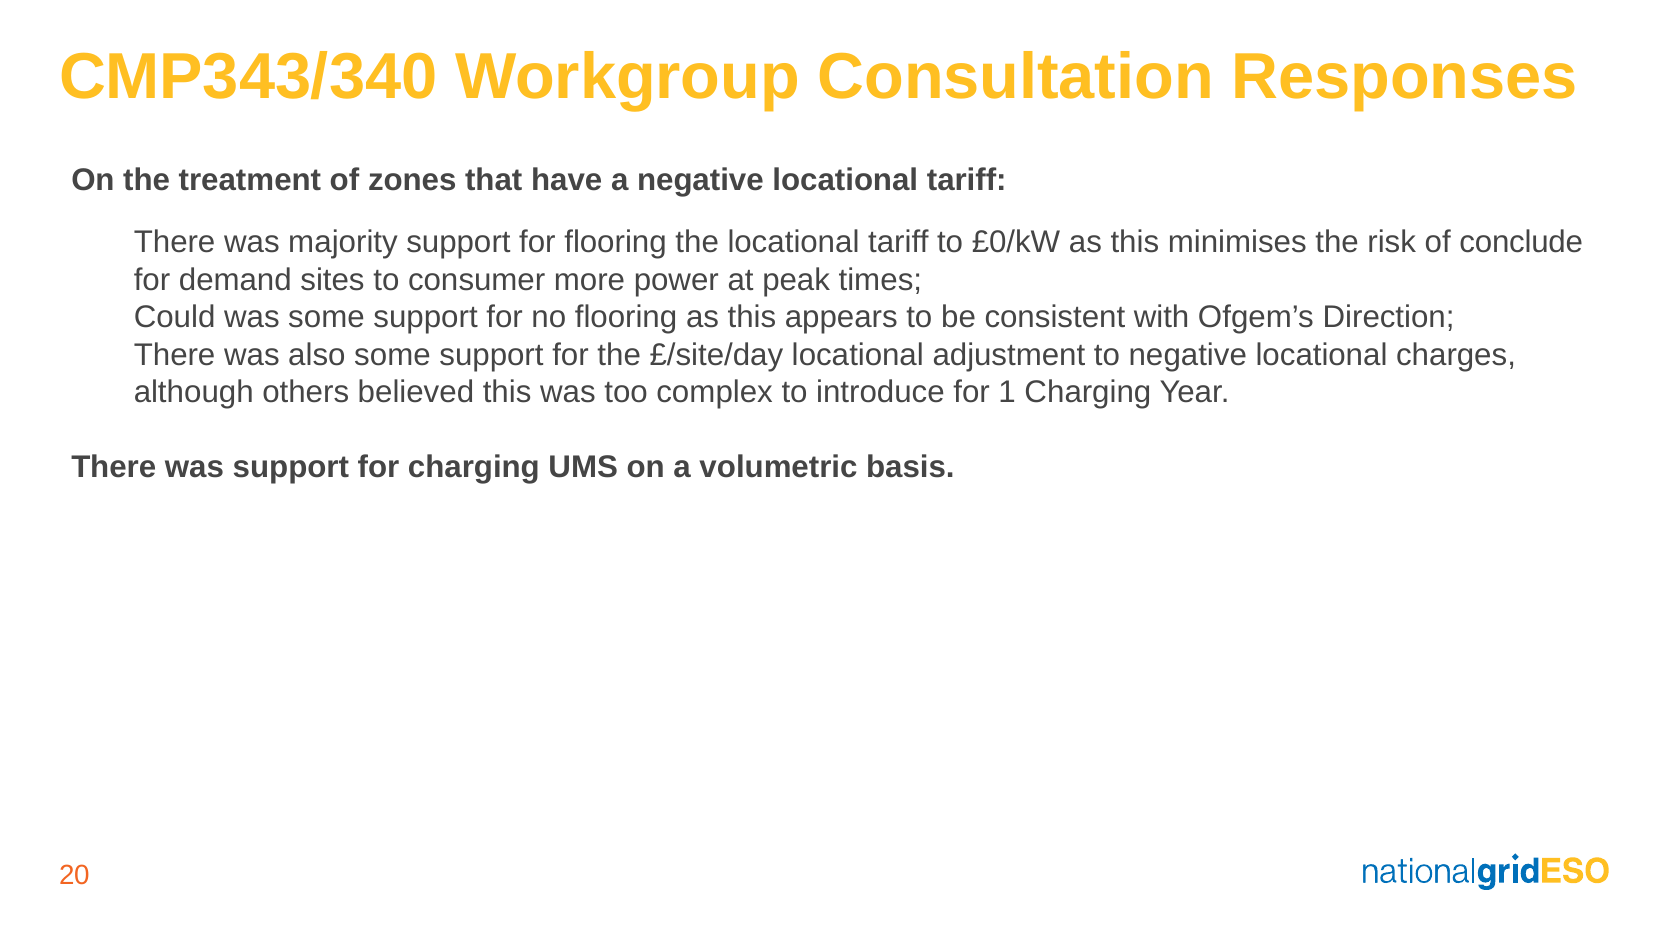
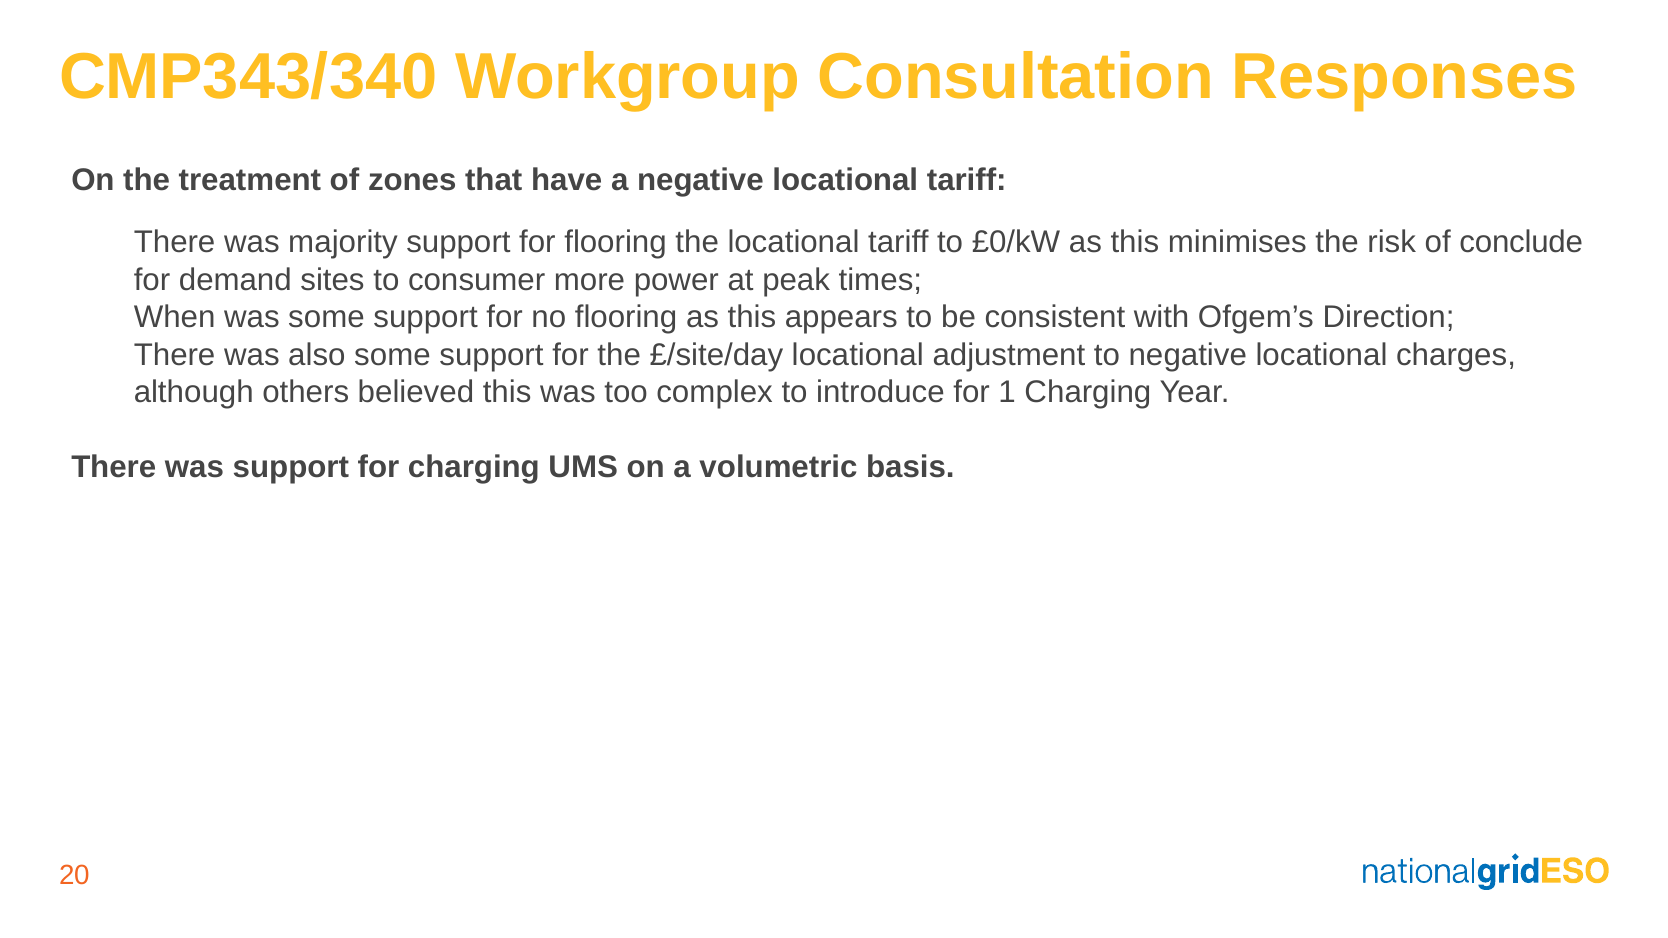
Could: Could -> When
